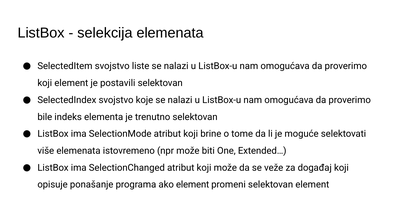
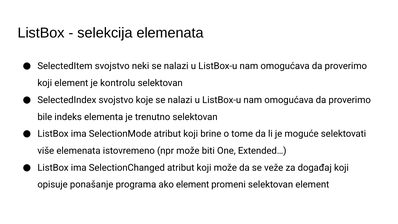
liste: liste -> neki
postavili: postavili -> kontrolu
